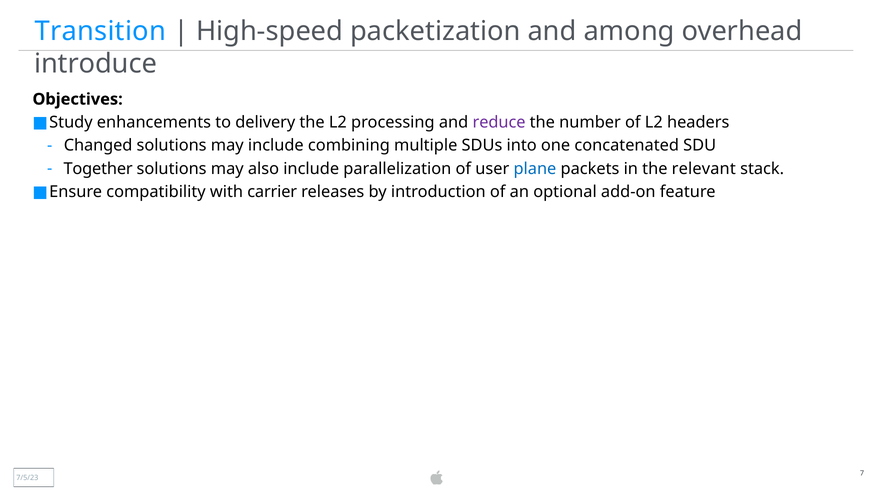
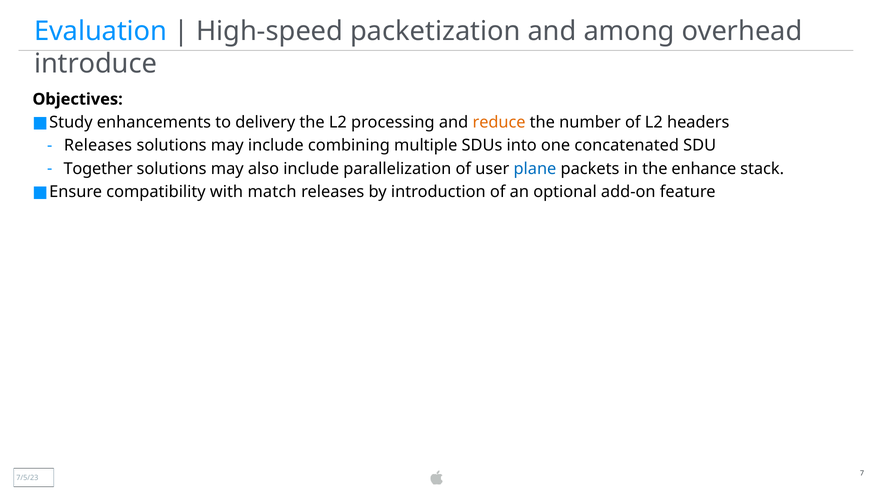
Transition: Transition -> Evaluation
reduce colour: purple -> orange
Changed at (98, 146): Changed -> Releases
relevant: relevant -> enhance
carrier: carrier -> match
